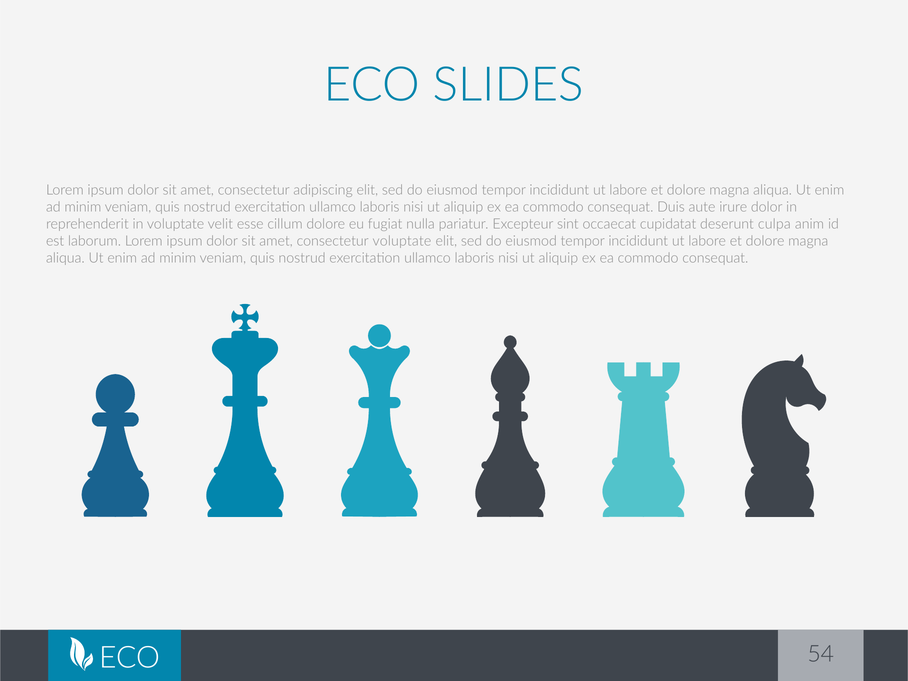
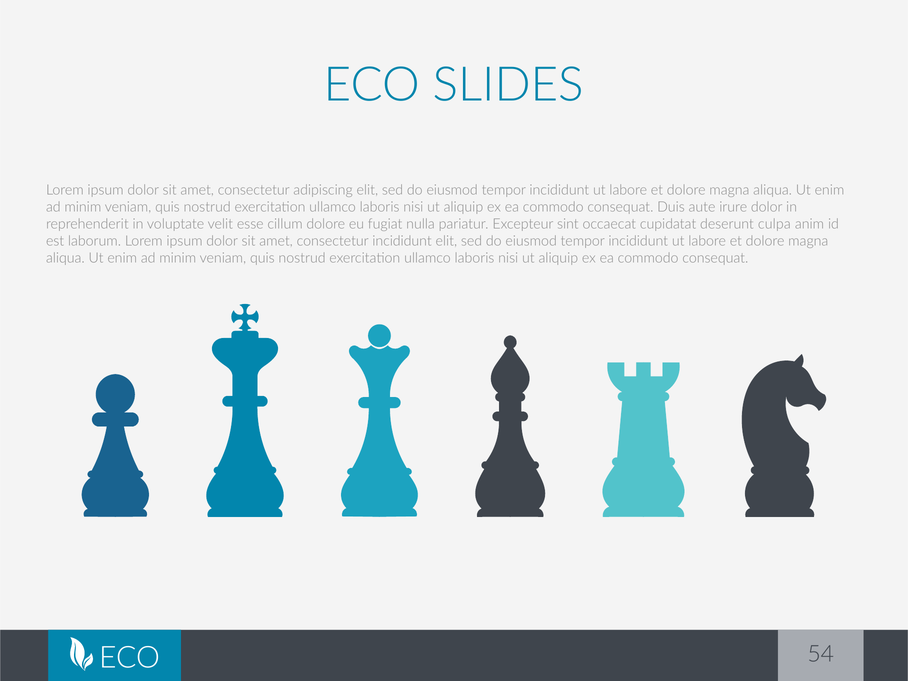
consectetur voluptate: voluptate -> incididunt
